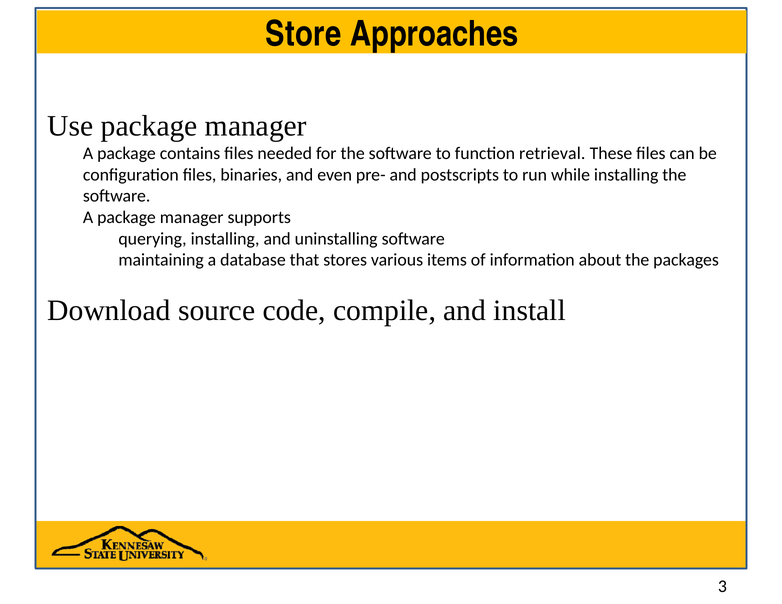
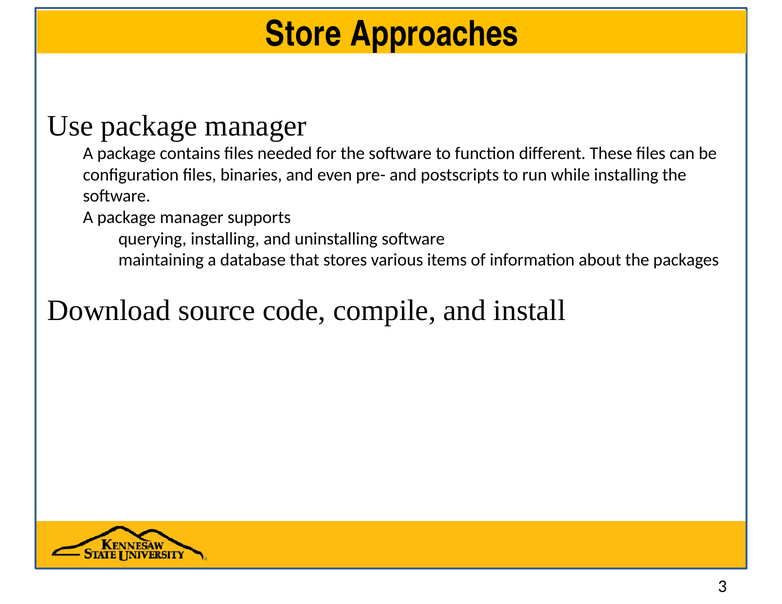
retrieval: retrieval -> different
